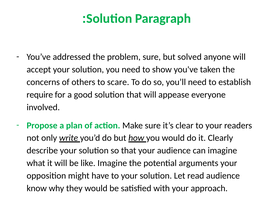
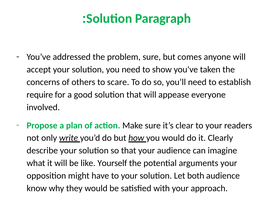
solved: solved -> comes
like Imagine: Imagine -> Yourself
read: read -> both
